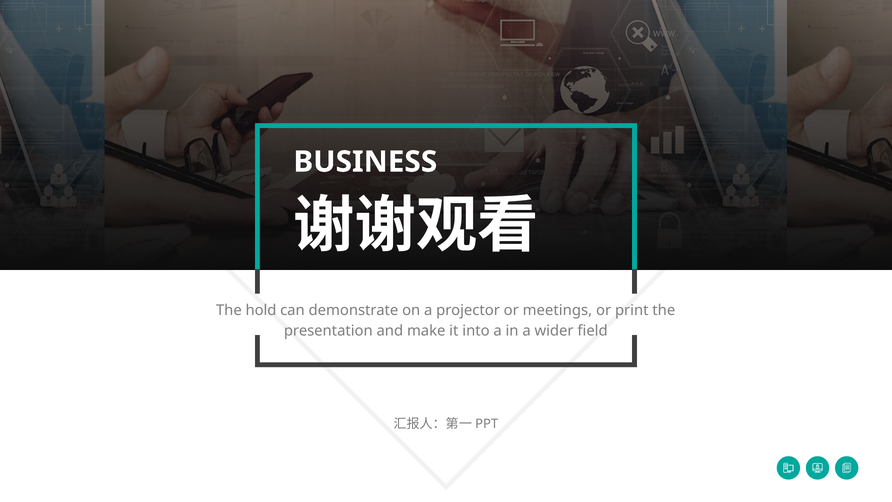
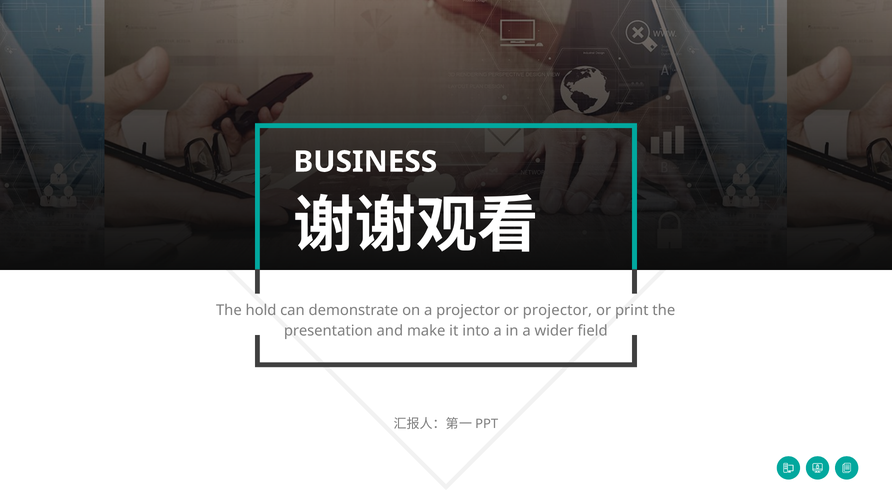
or meetings: meetings -> projector
